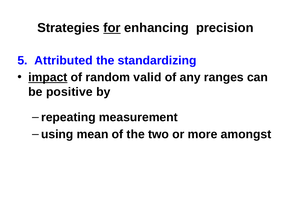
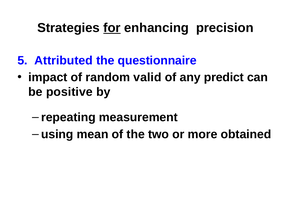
standardizing: standardizing -> questionnaire
impact underline: present -> none
ranges: ranges -> predict
amongst: amongst -> obtained
